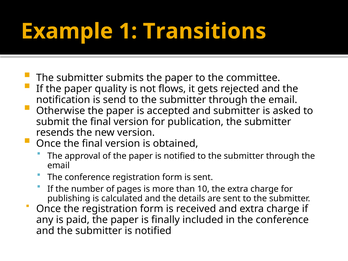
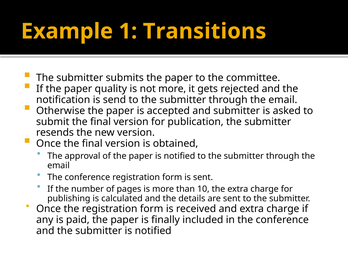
not flows: flows -> more
